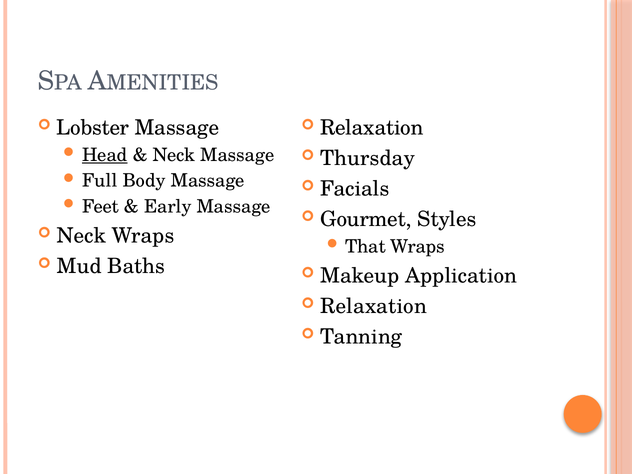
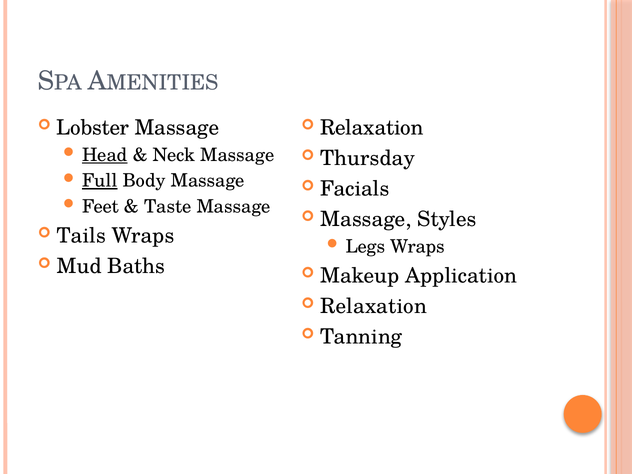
Full underline: none -> present
Early: Early -> Taste
Gourmet at (366, 219): Gourmet -> Massage
Neck at (81, 236): Neck -> Tails
That: That -> Legs
